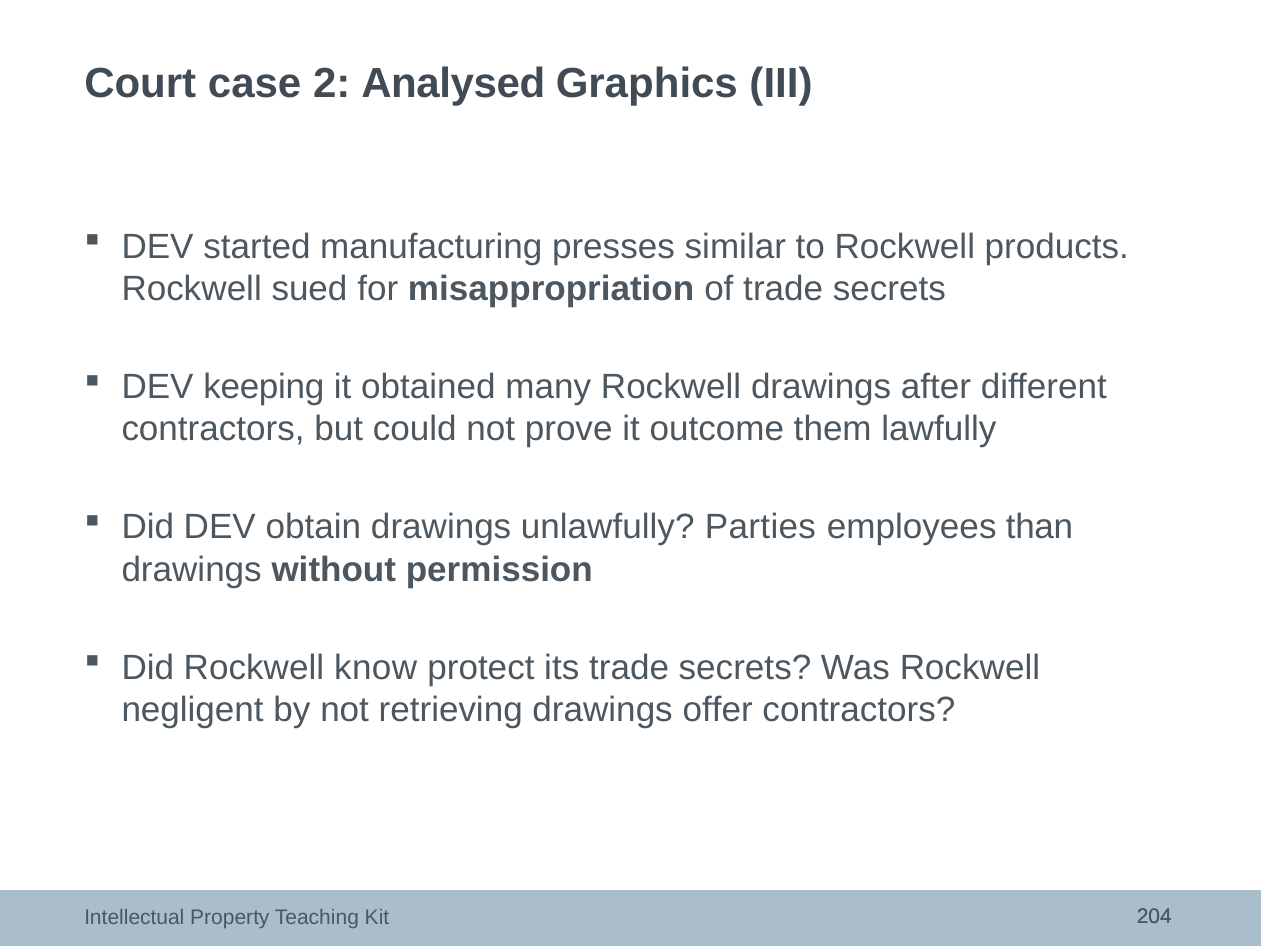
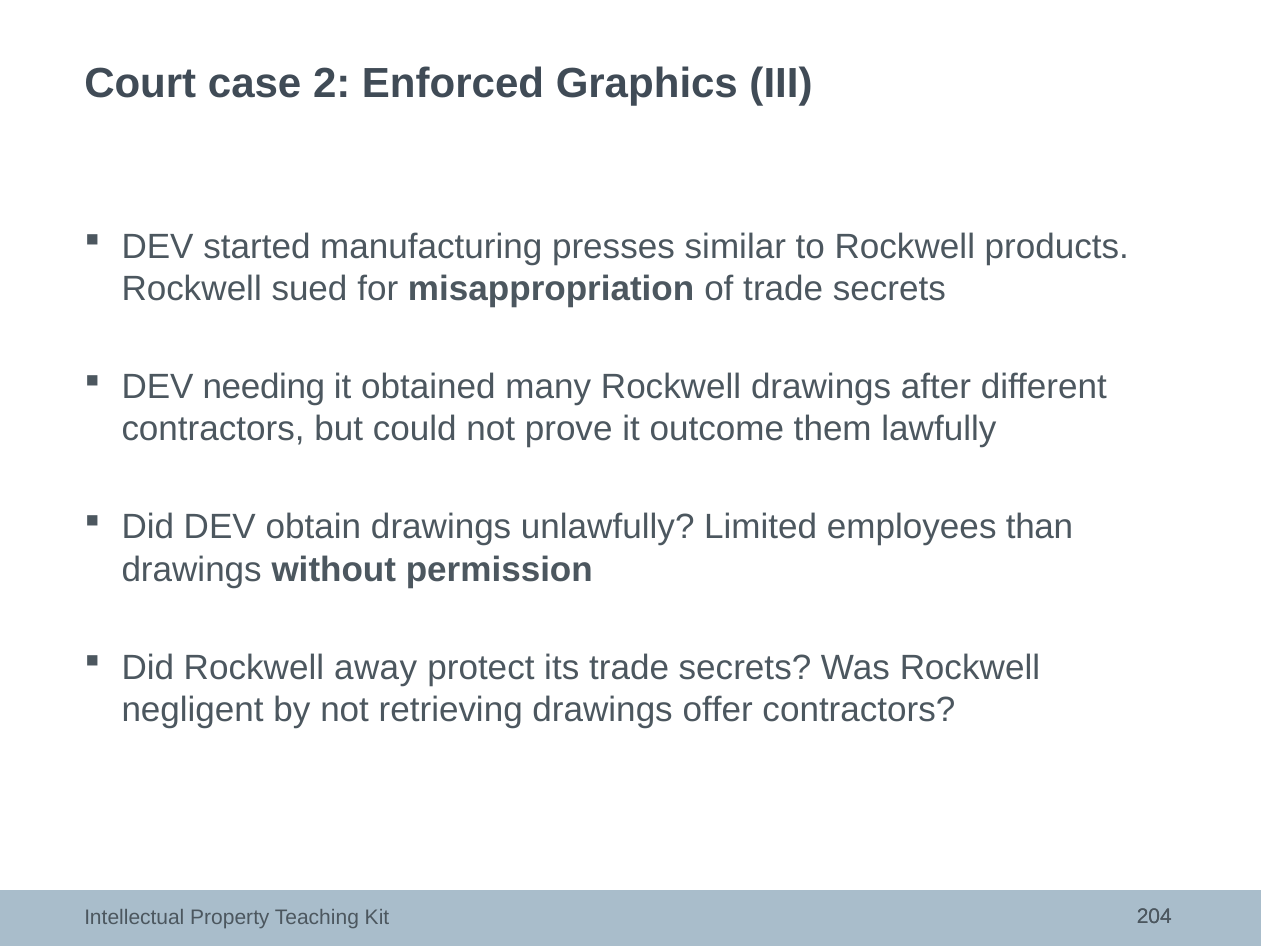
Analysed: Analysed -> Enforced
keeping: keeping -> needing
Parties: Parties -> Limited
know: know -> away
